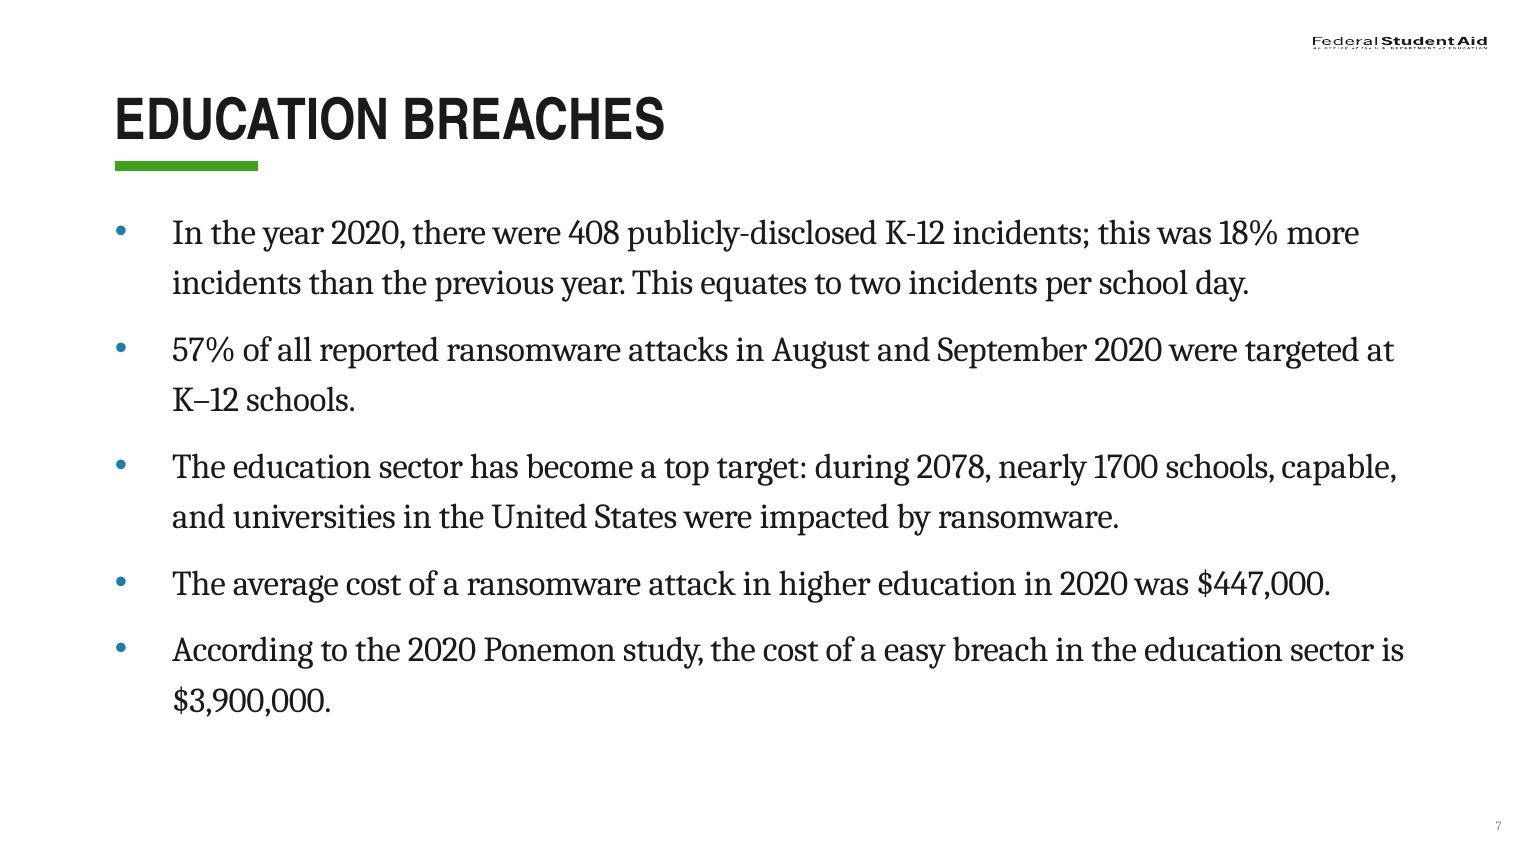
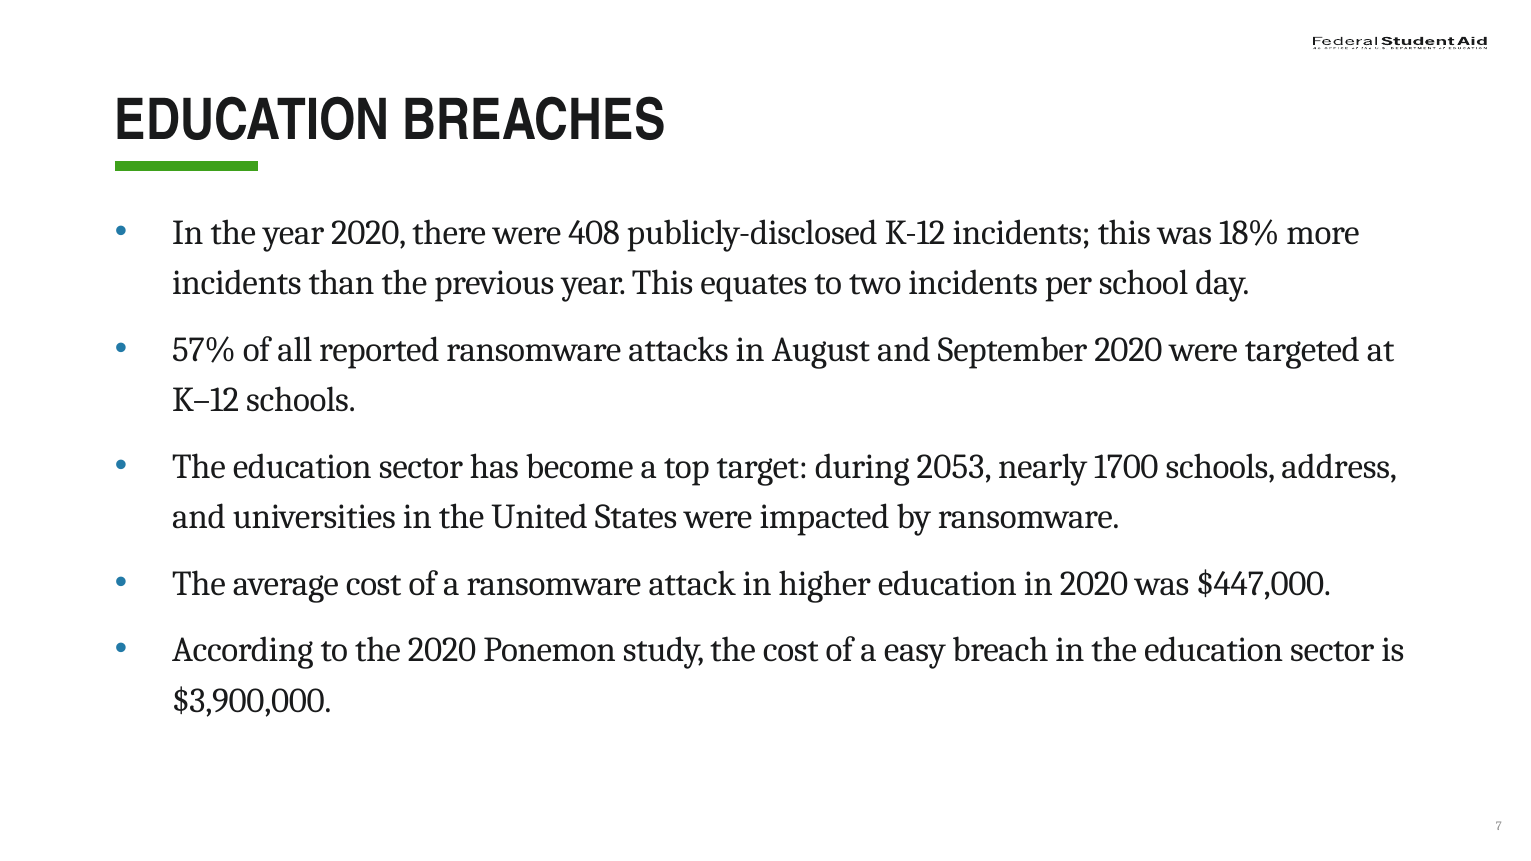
2078: 2078 -> 2053
capable: capable -> address
